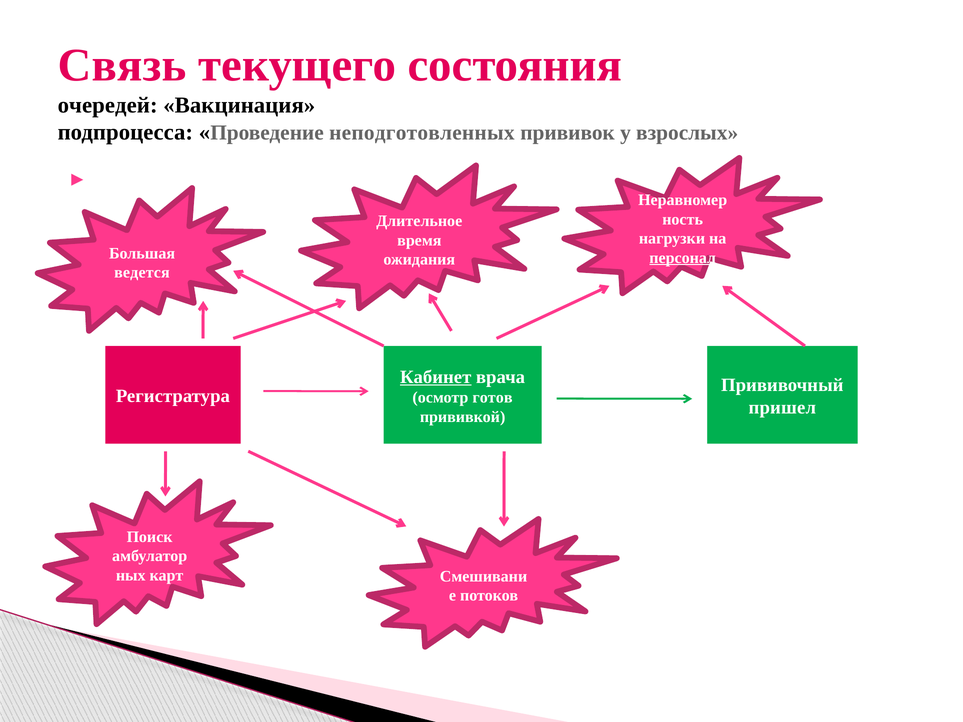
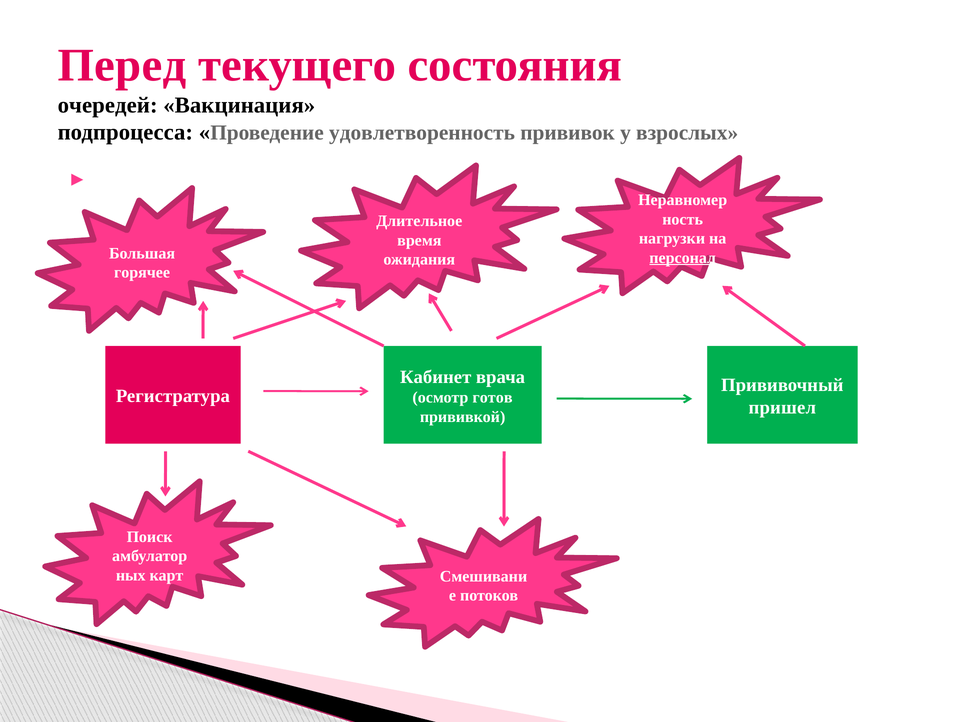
Связь: Связь -> Перед
неподготовленных: неподготовленных -> удовлетворенность
ведется: ведется -> горячее
Кабинет underline: present -> none
